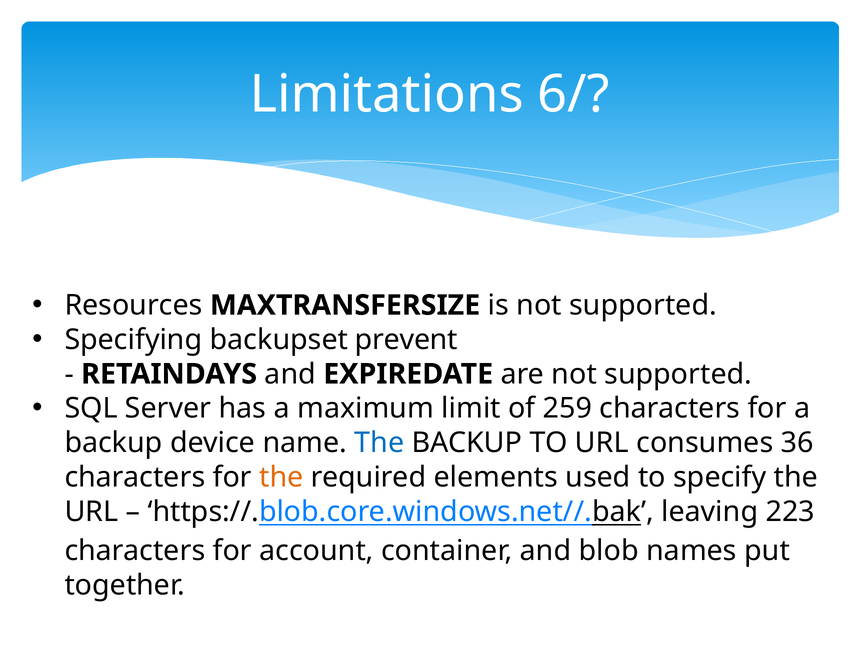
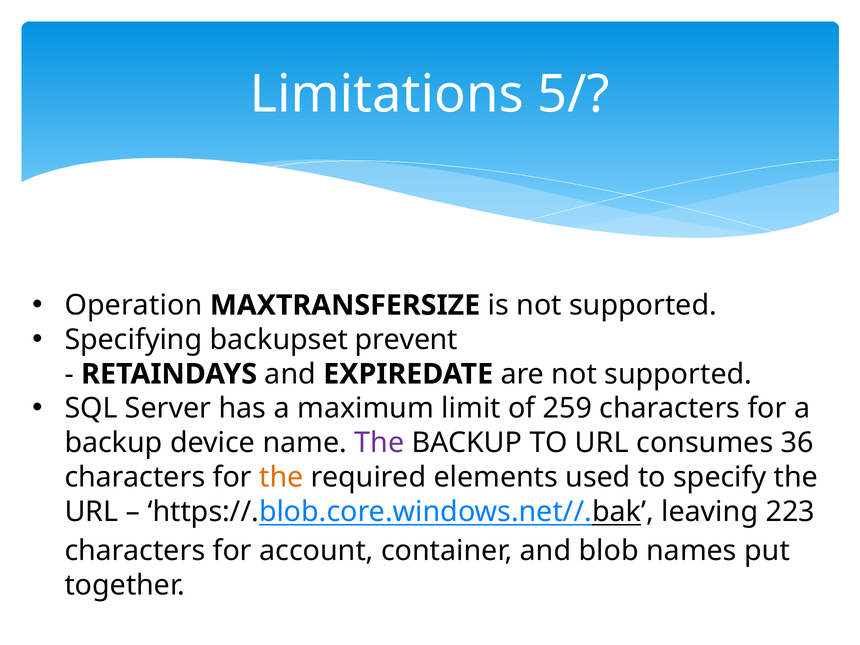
6/: 6/ -> 5/
Resources: Resources -> Operation
The at (379, 443) colour: blue -> purple
